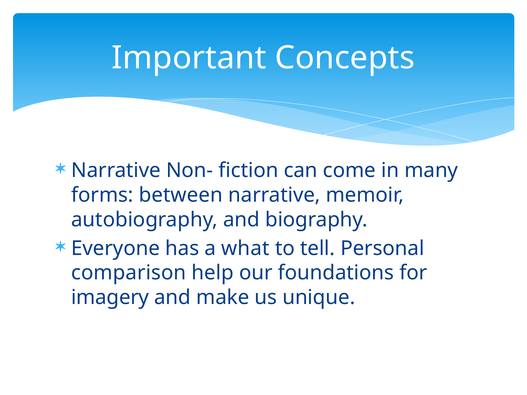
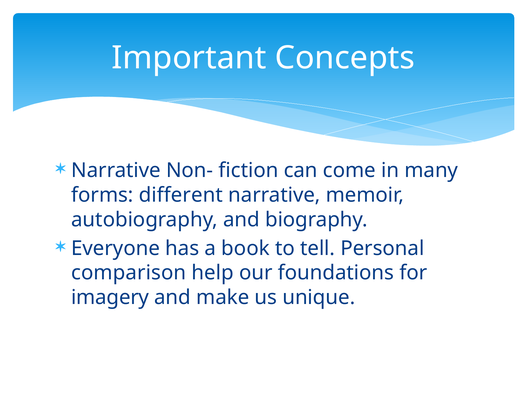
between: between -> different
what: what -> book
